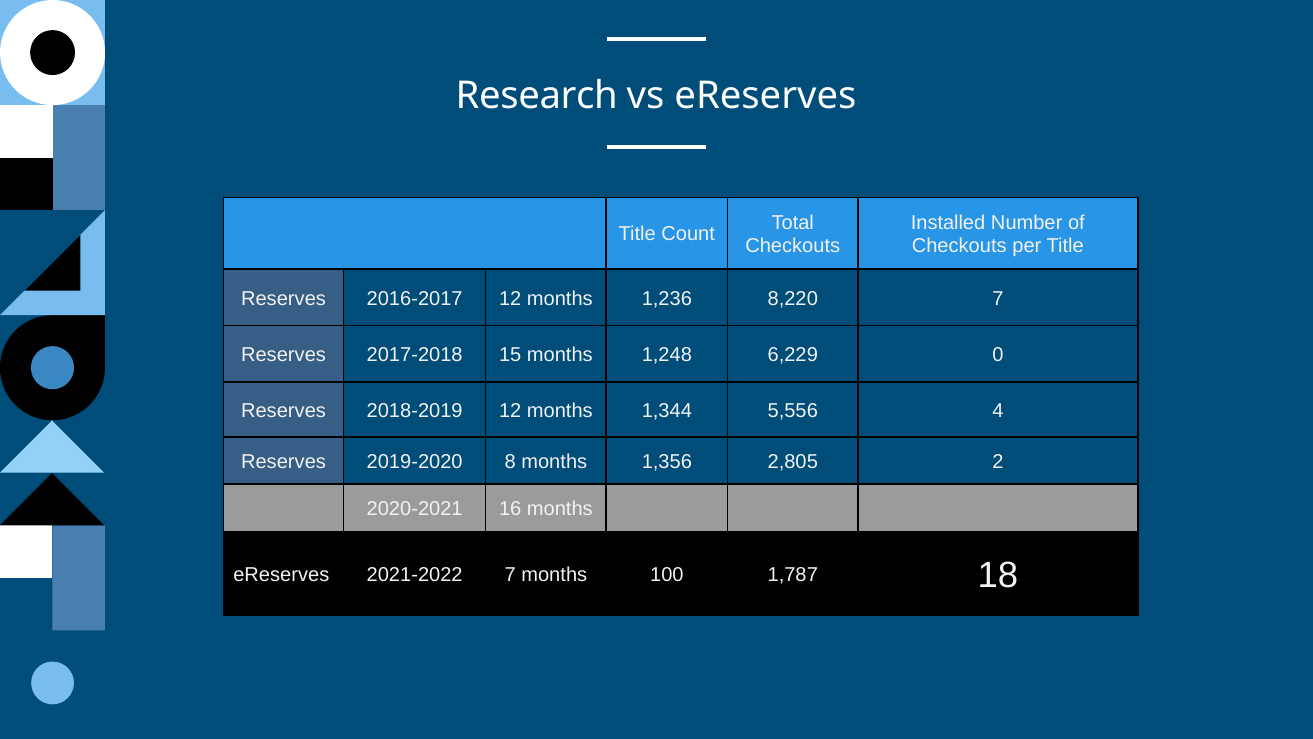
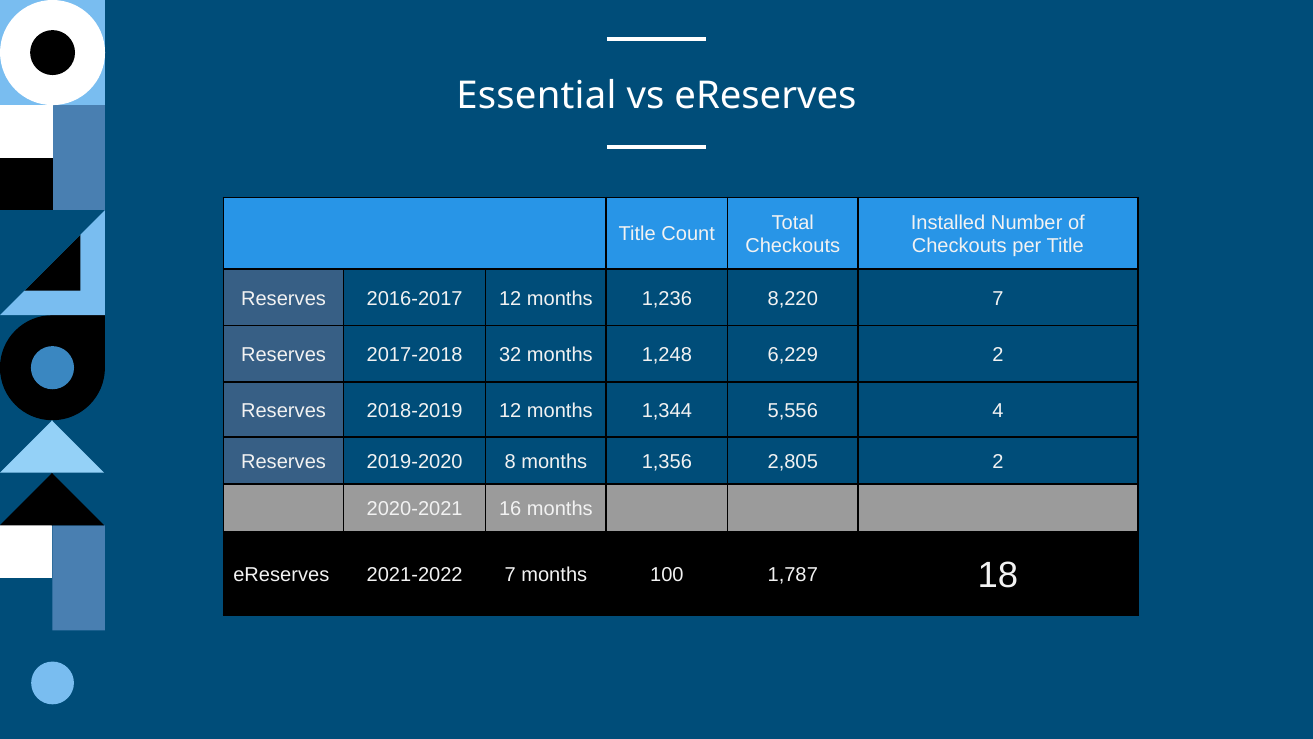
Research: Research -> Essential
15: 15 -> 32
6,229 0: 0 -> 2
